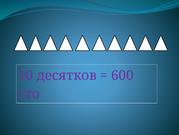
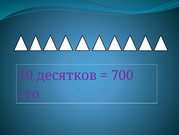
600: 600 -> 700
